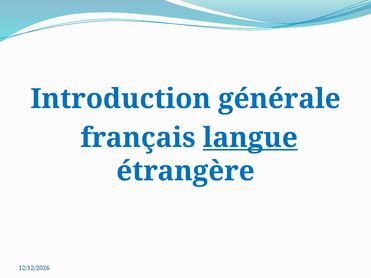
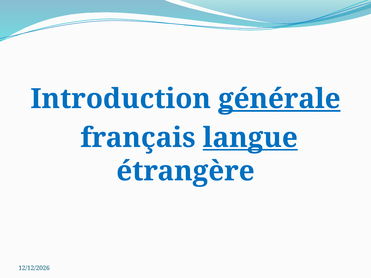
générale underline: none -> present
